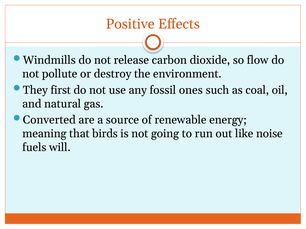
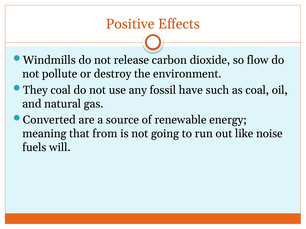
They first: first -> coal
ones: ones -> have
birds: birds -> from
